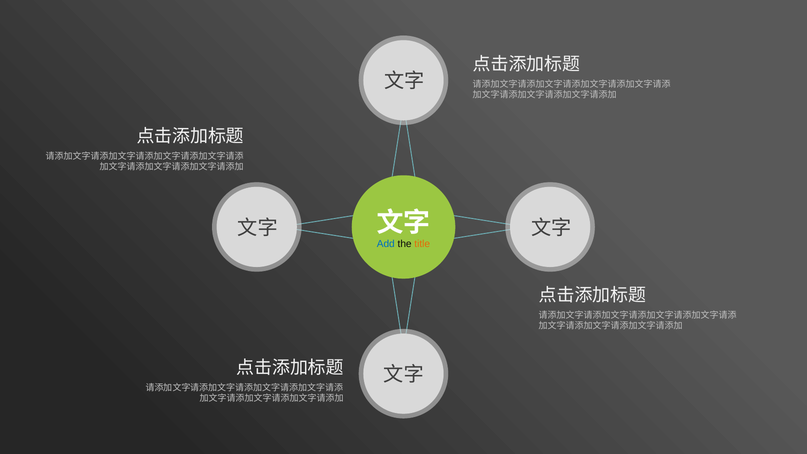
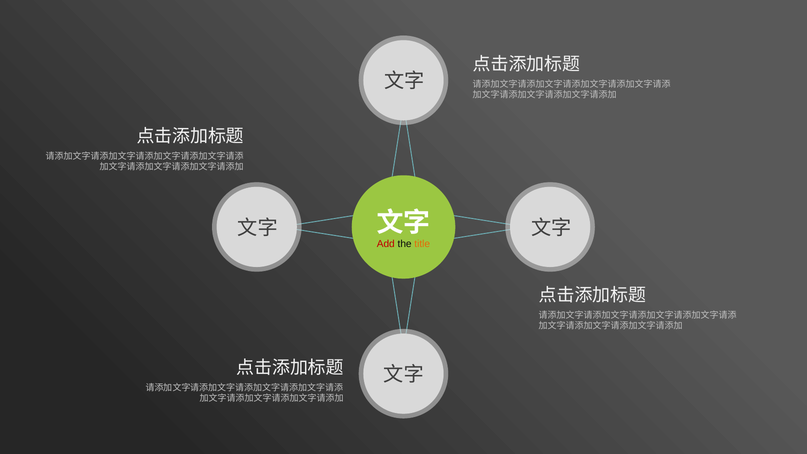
Add colour: blue -> red
